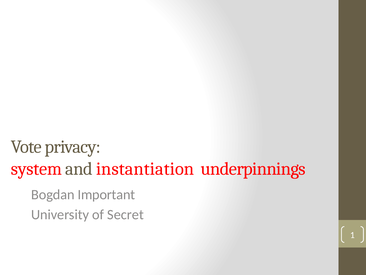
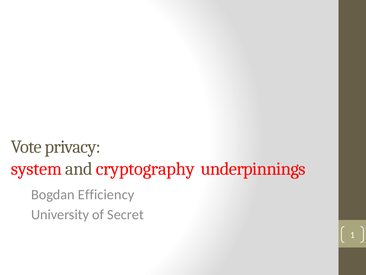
instantiation: instantiation -> cryptography
Important: Important -> Efficiency
